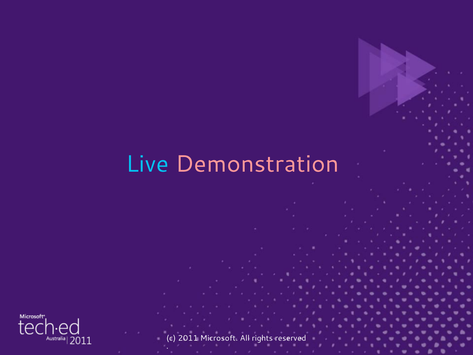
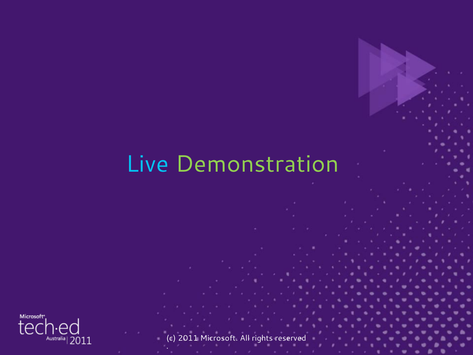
Demonstration colour: pink -> light green
